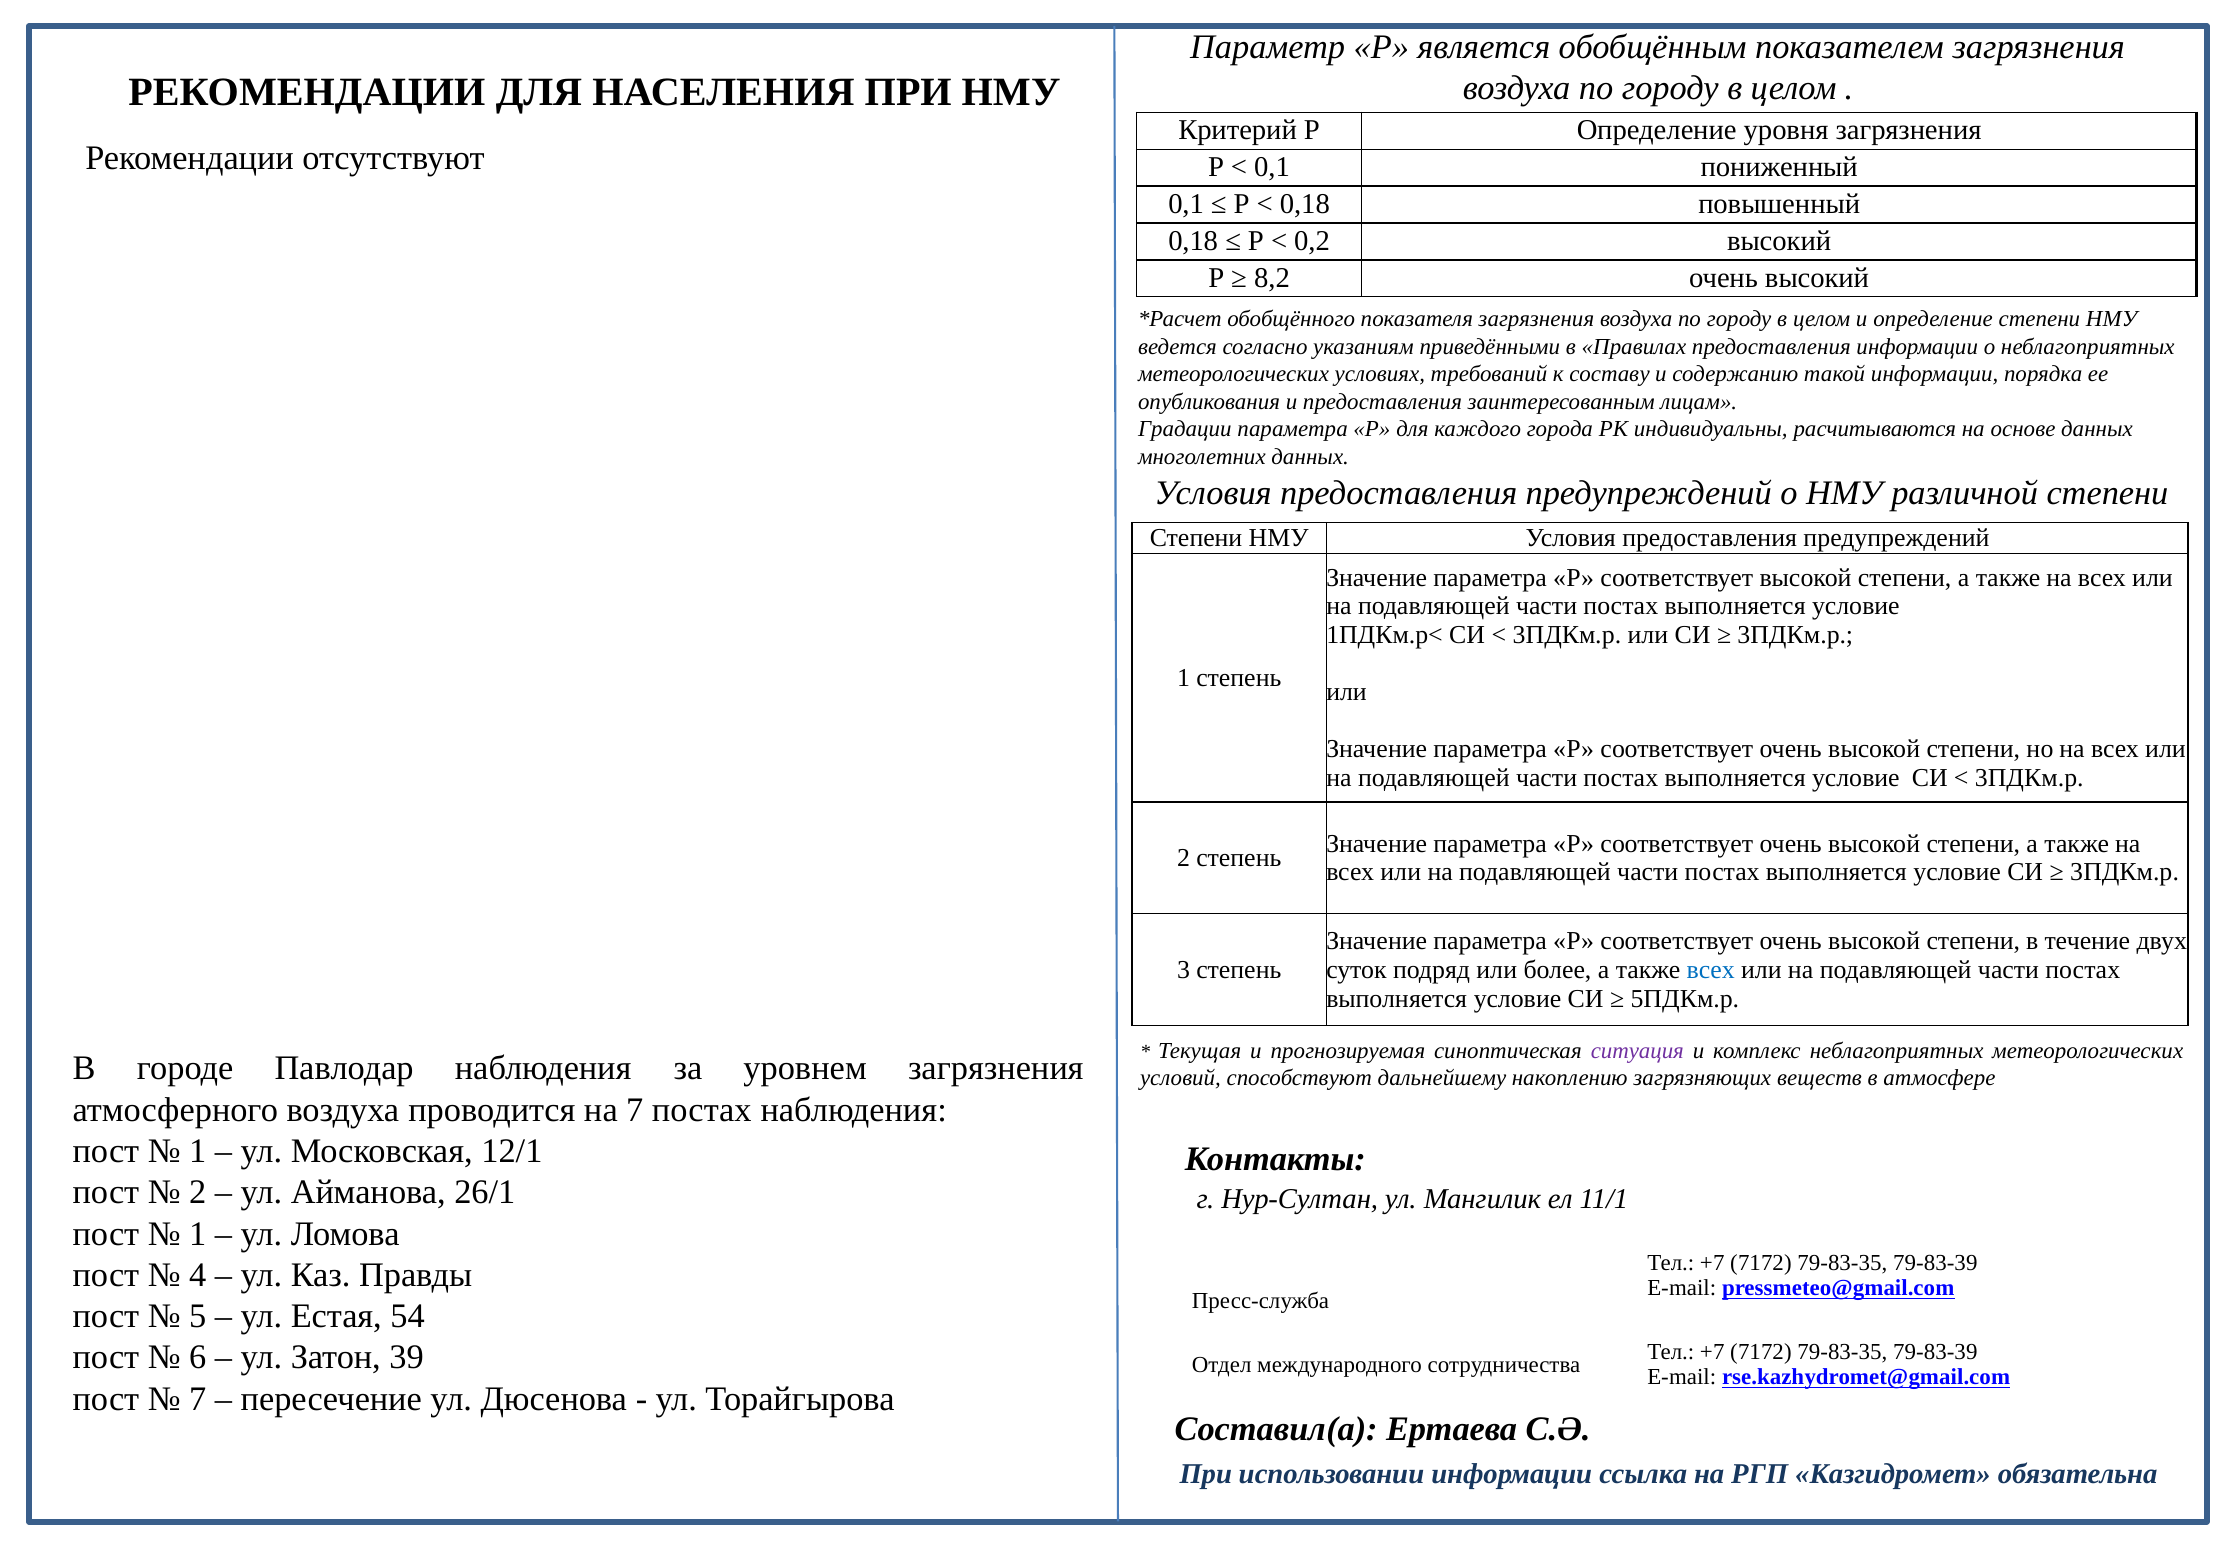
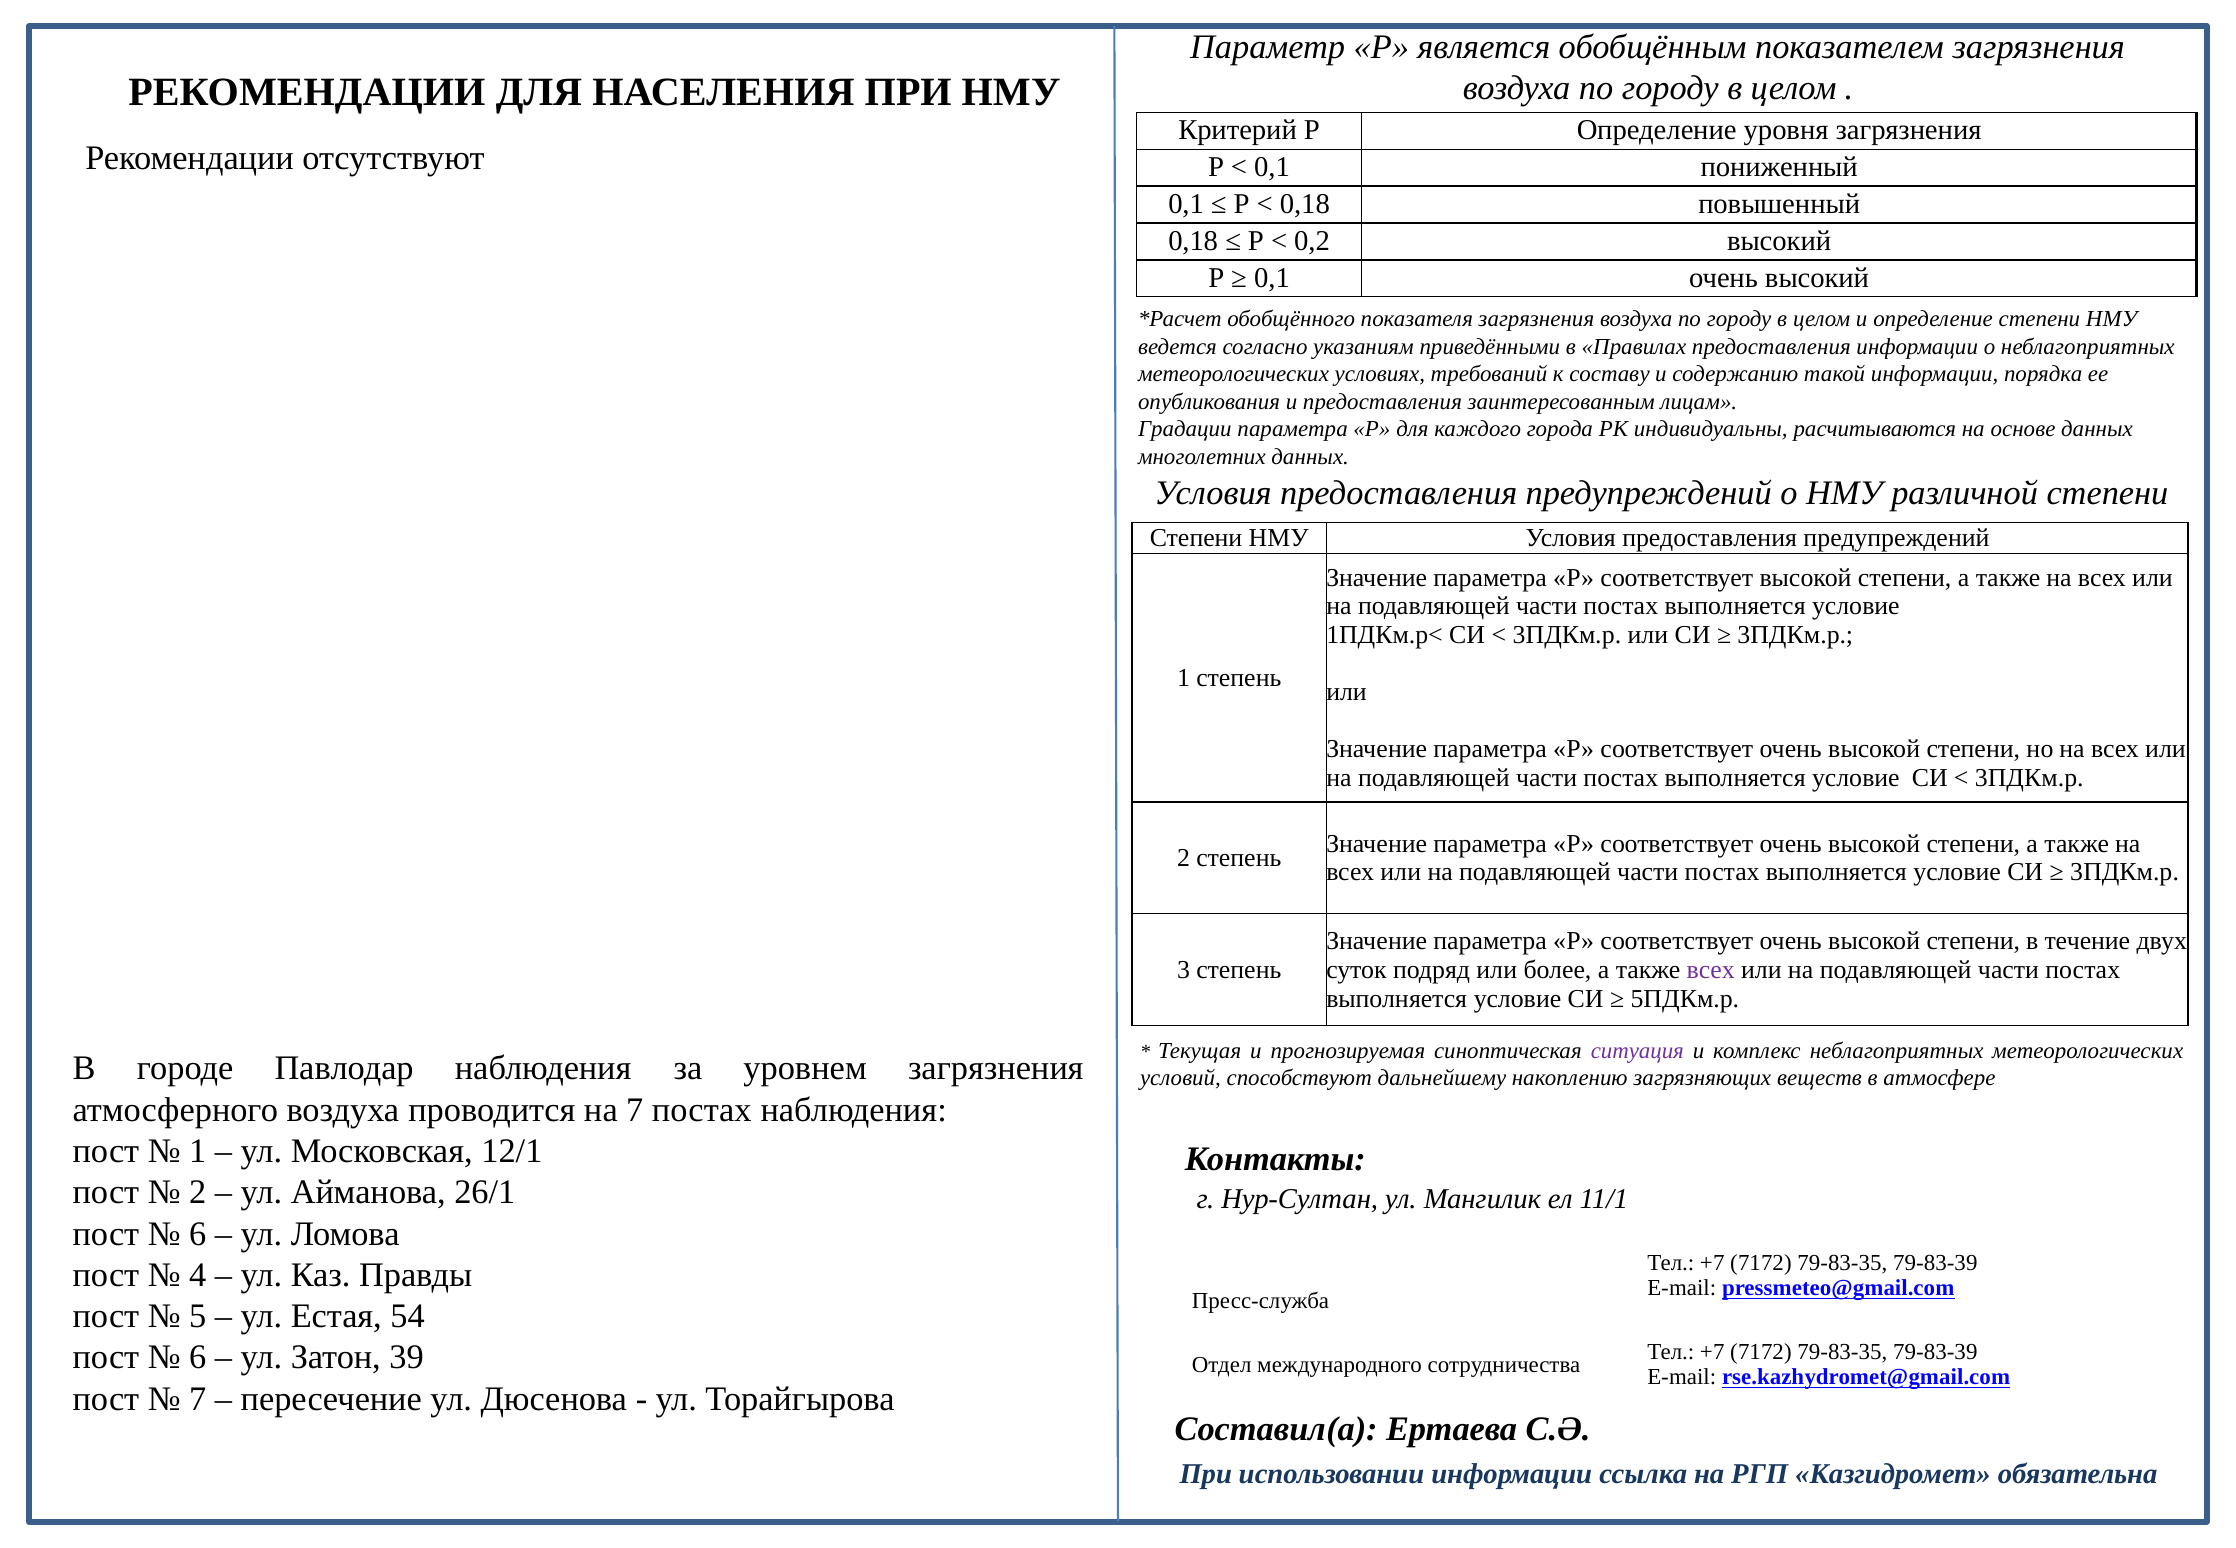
8,2 at (1272, 278): 8,2 -> 0,1
всех at (1711, 970) colour: blue -> purple
1 at (198, 1234): 1 -> 6
